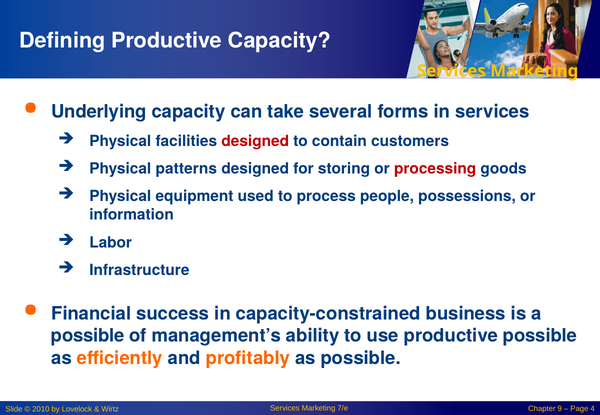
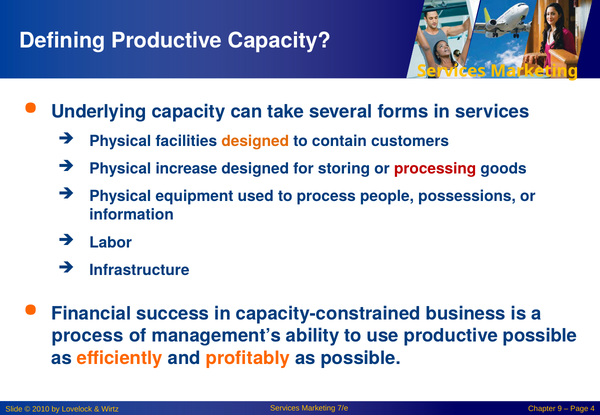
designed at (255, 141) colour: red -> orange
patterns: patterns -> increase
possible at (88, 336): possible -> process
